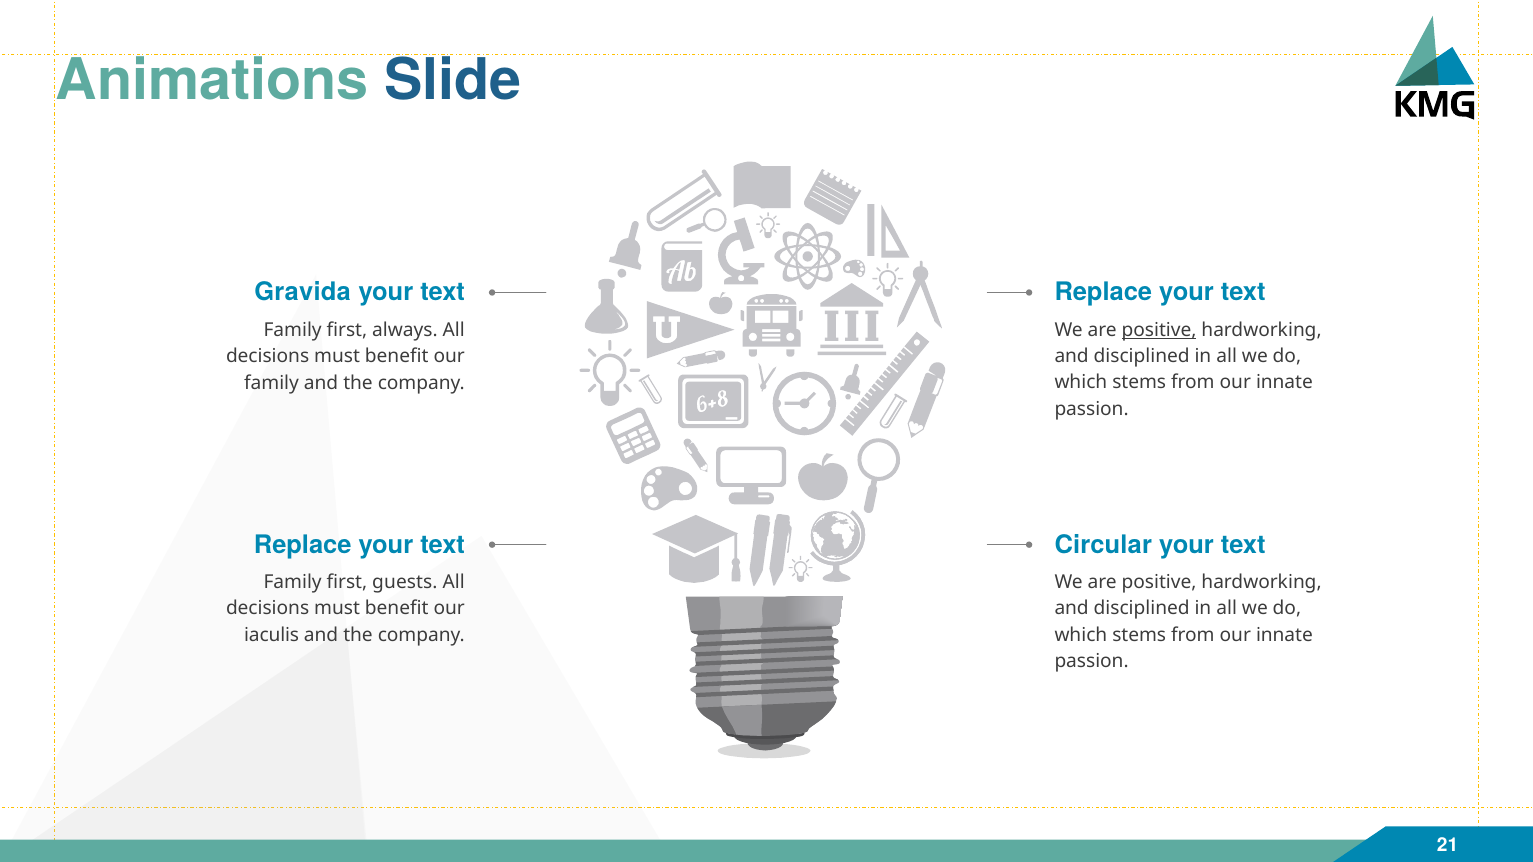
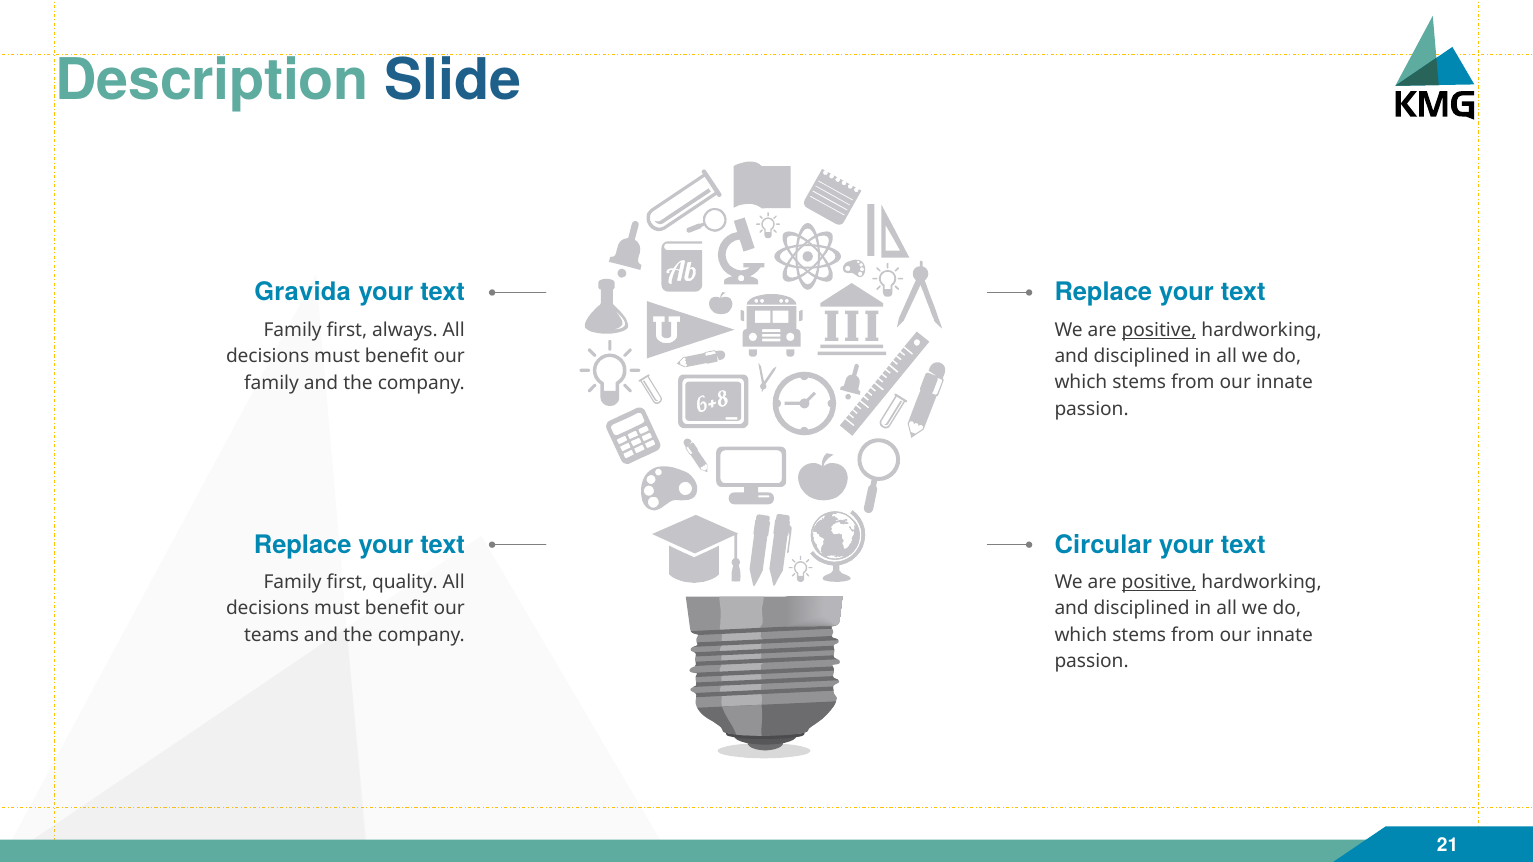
Animations: Animations -> Description
positive at (1159, 583) underline: none -> present
guests: guests -> quality
iaculis: iaculis -> teams
